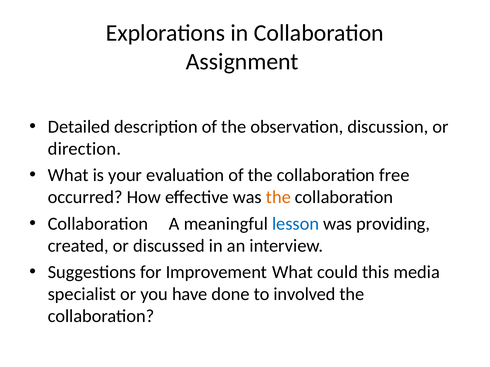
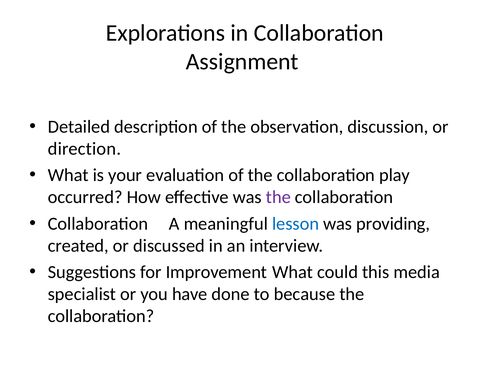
free: free -> play
the at (278, 198) colour: orange -> purple
involved: involved -> because
